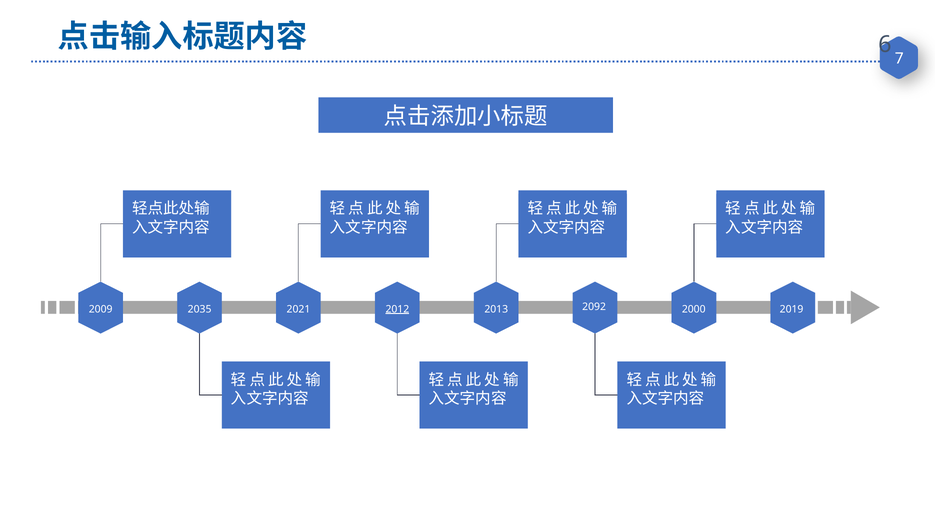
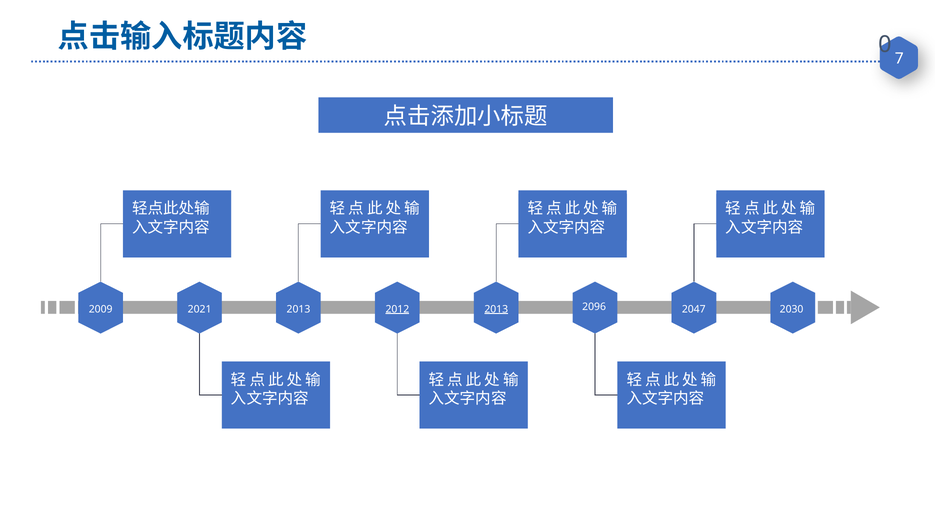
6: 6 -> 0
2092: 2092 -> 2096
2035: 2035 -> 2021
2021 at (298, 309): 2021 -> 2013
2013 at (496, 309) underline: none -> present
2000: 2000 -> 2047
2019: 2019 -> 2030
